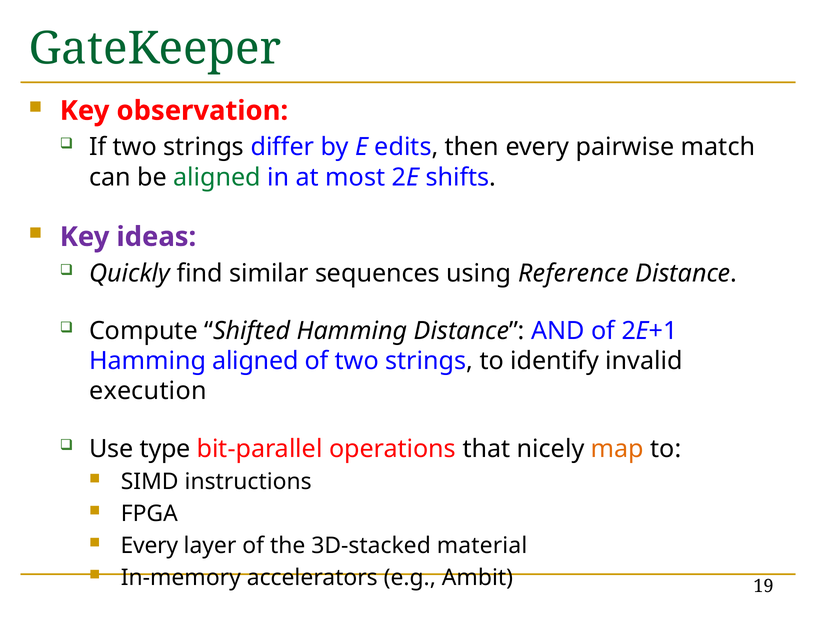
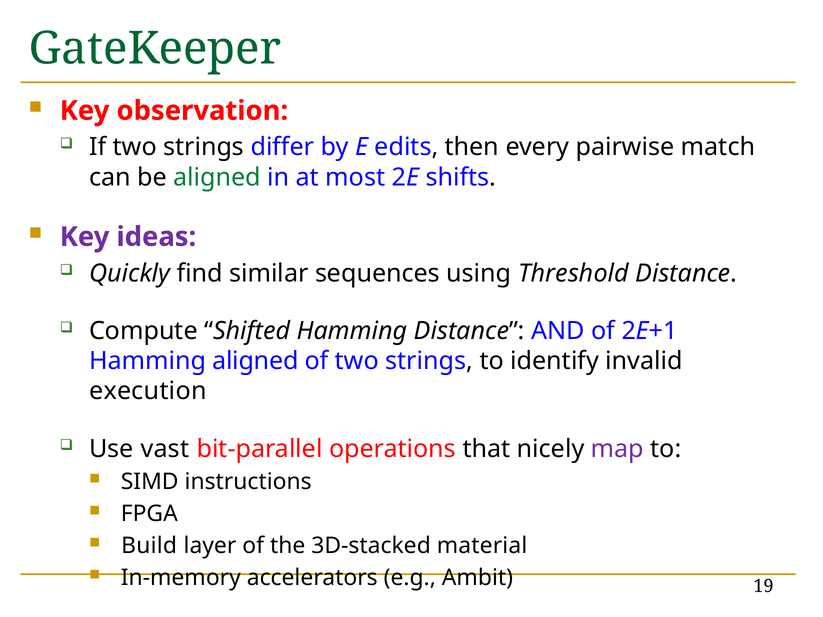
Reference: Reference -> Threshold
type: type -> vast
map colour: orange -> purple
Every at (149, 546): Every -> Build
